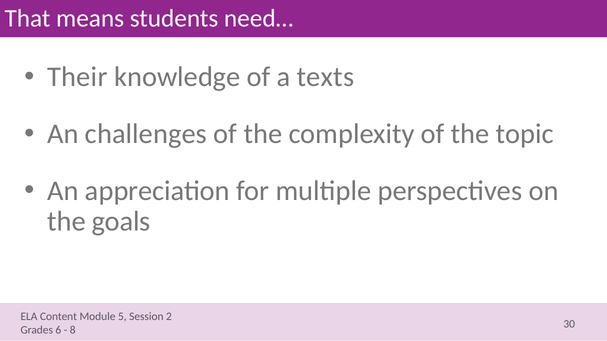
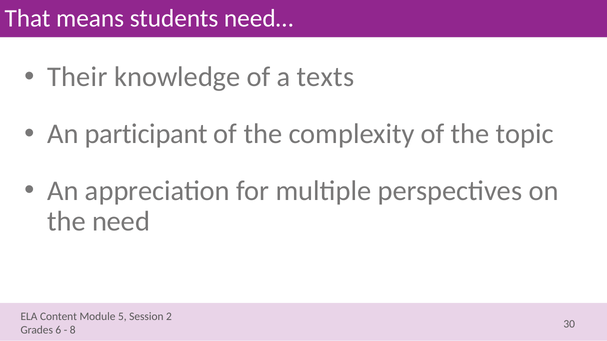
challenges: challenges -> participant
goals: goals -> need
